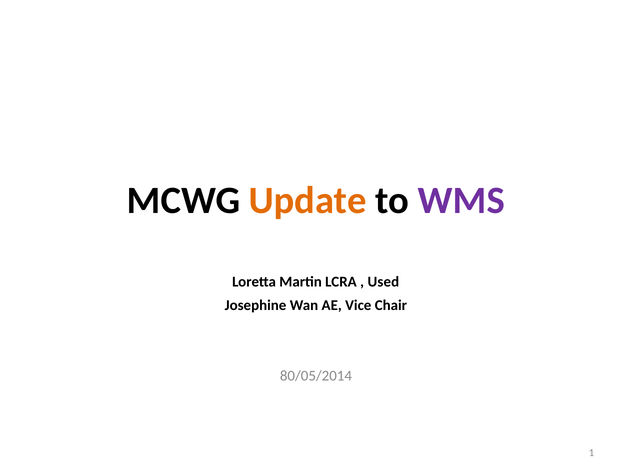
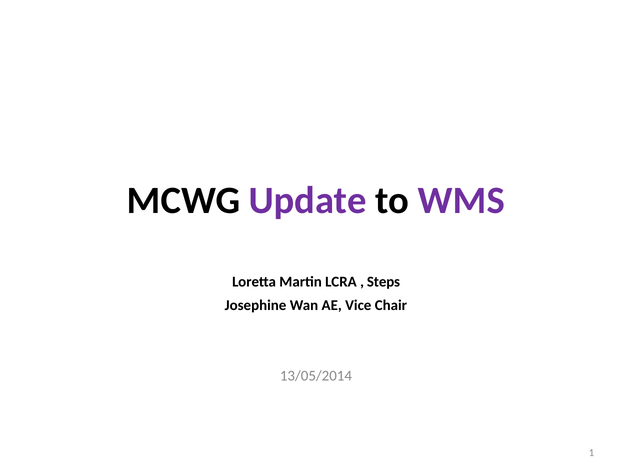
Update colour: orange -> purple
Used: Used -> Steps
80/05/2014: 80/05/2014 -> 13/05/2014
